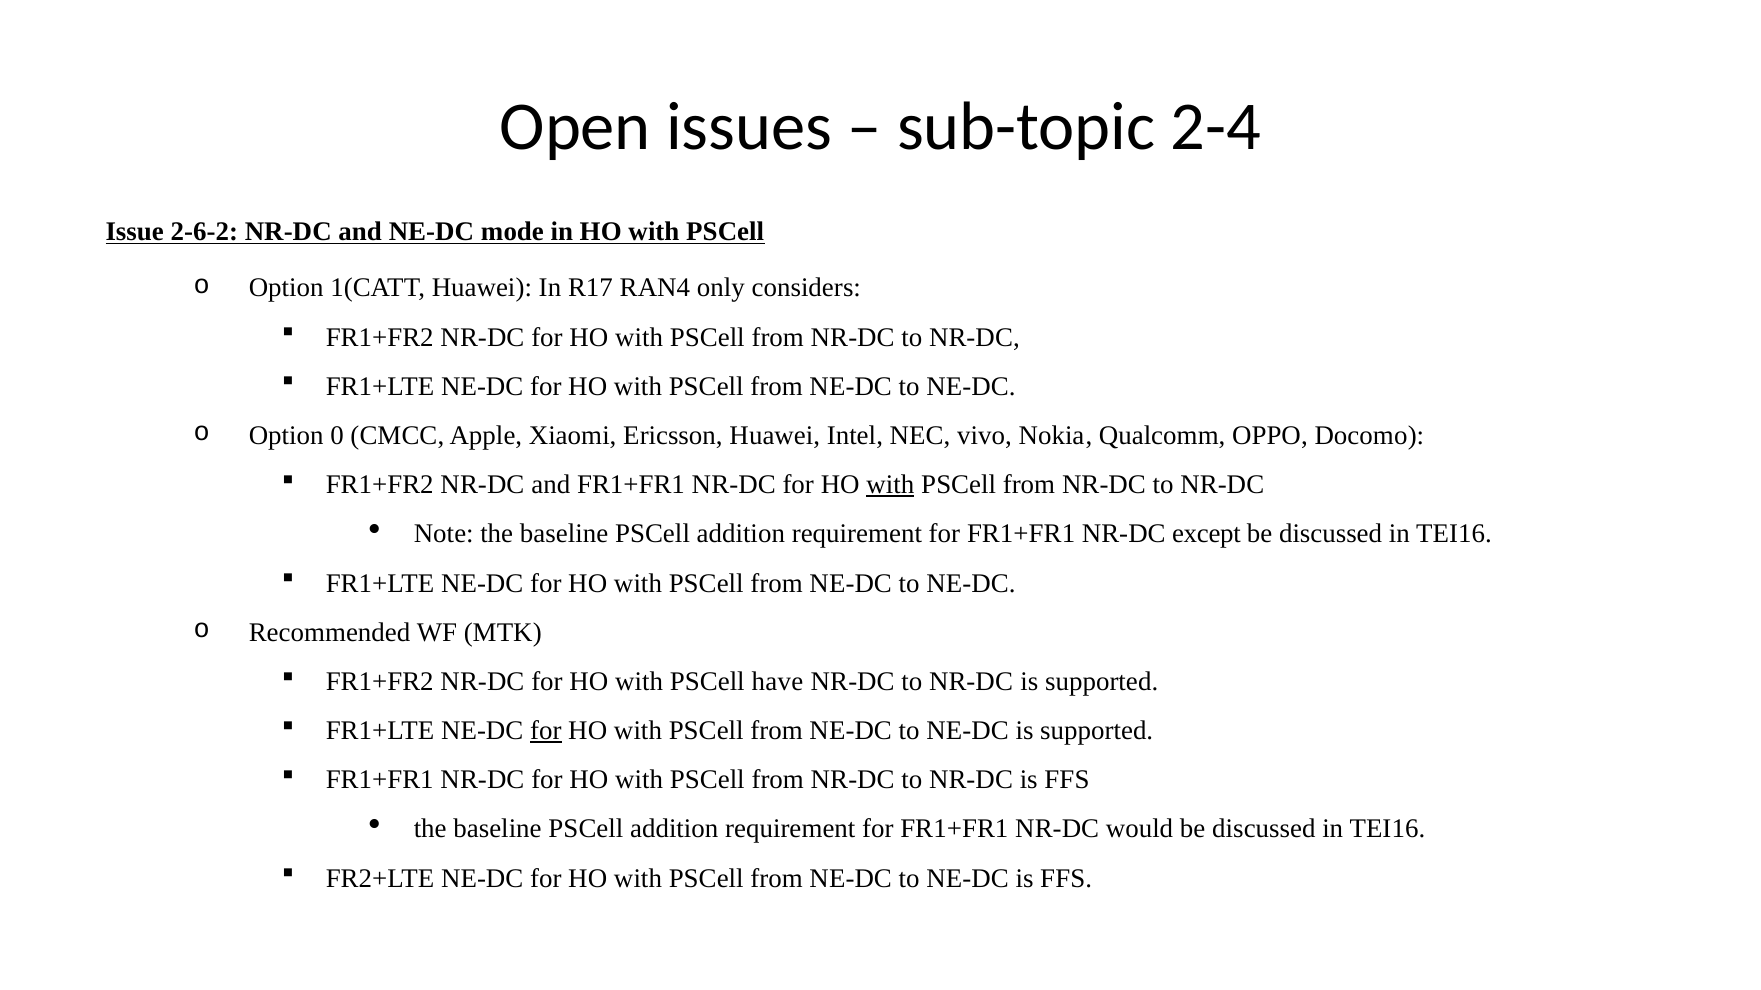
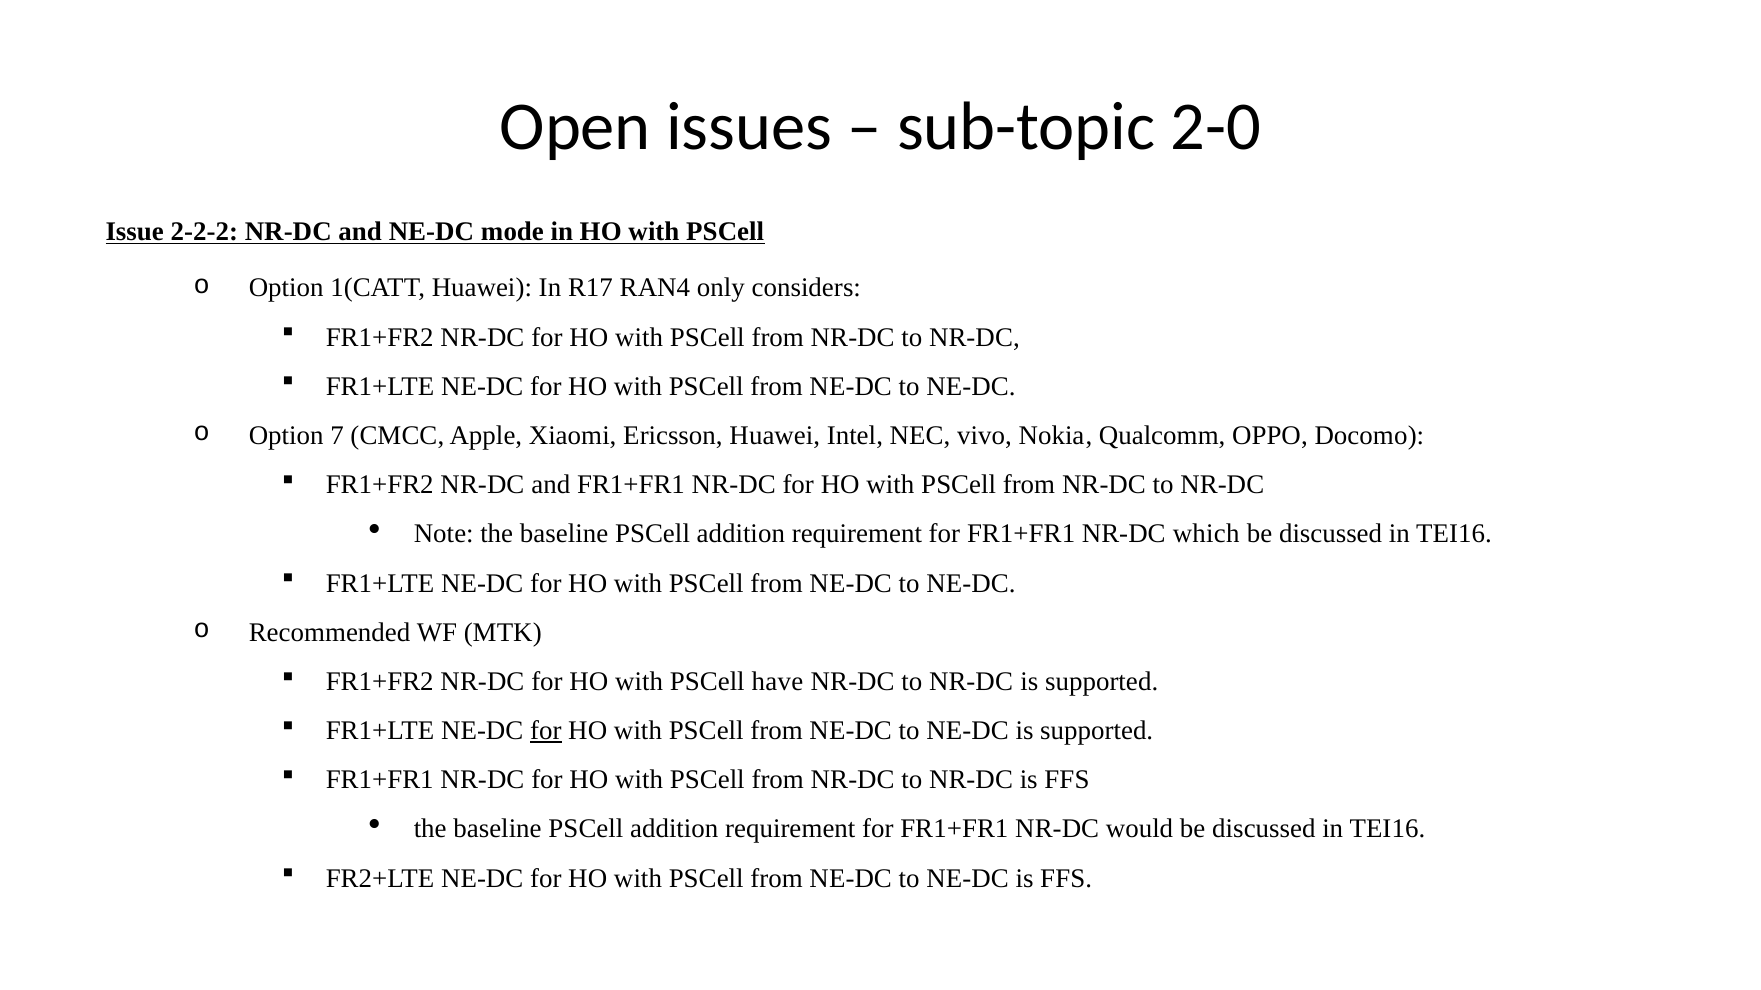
2-4: 2-4 -> 2-0
2-6-2: 2-6-2 -> 2-2-2
0: 0 -> 7
with at (890, 485) underline: present -> none
except: except -> which
